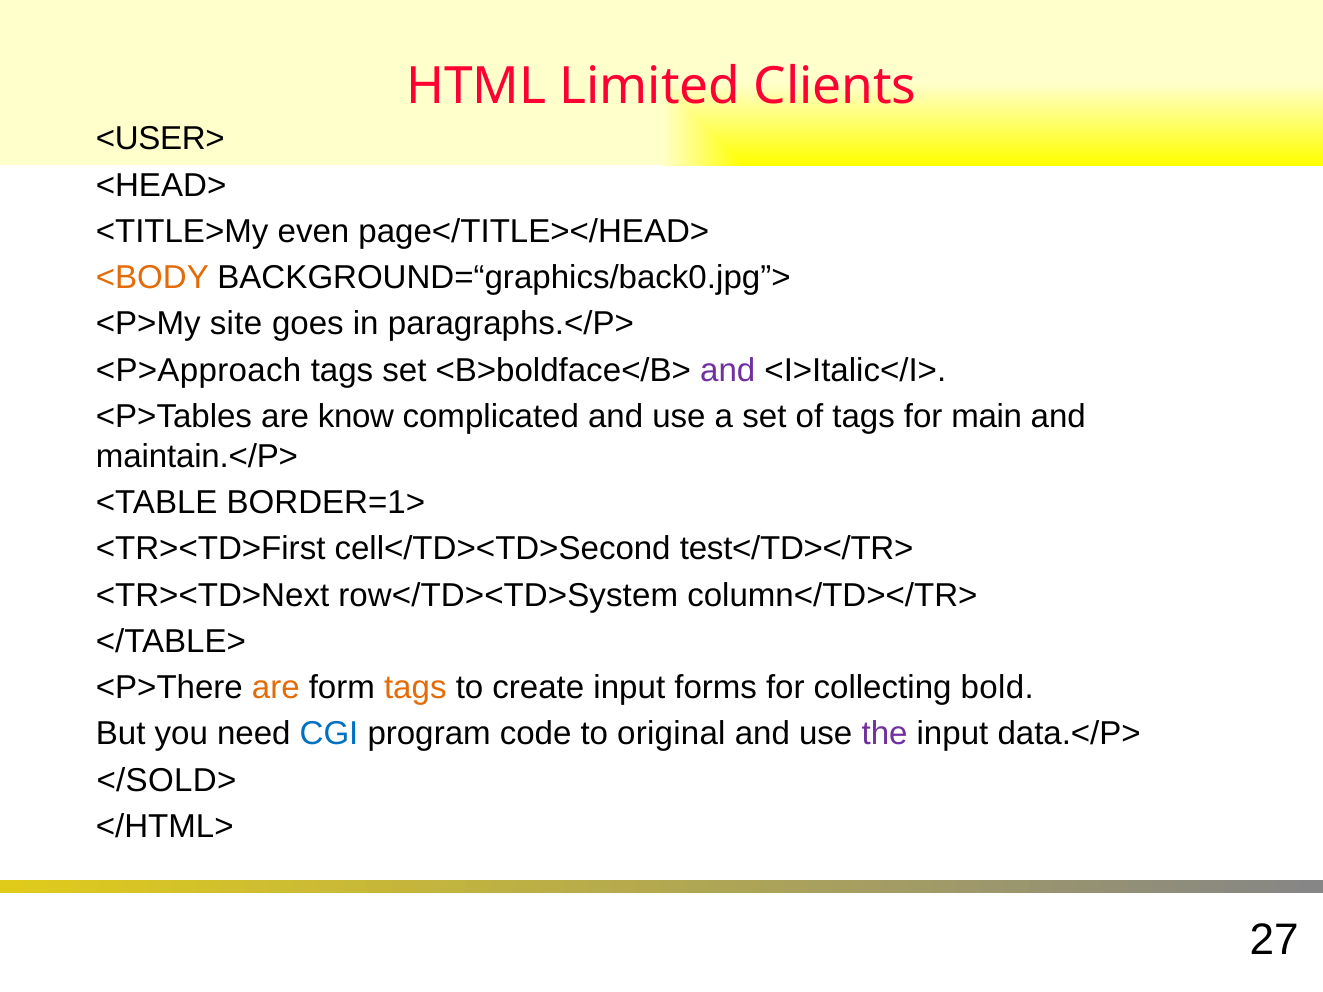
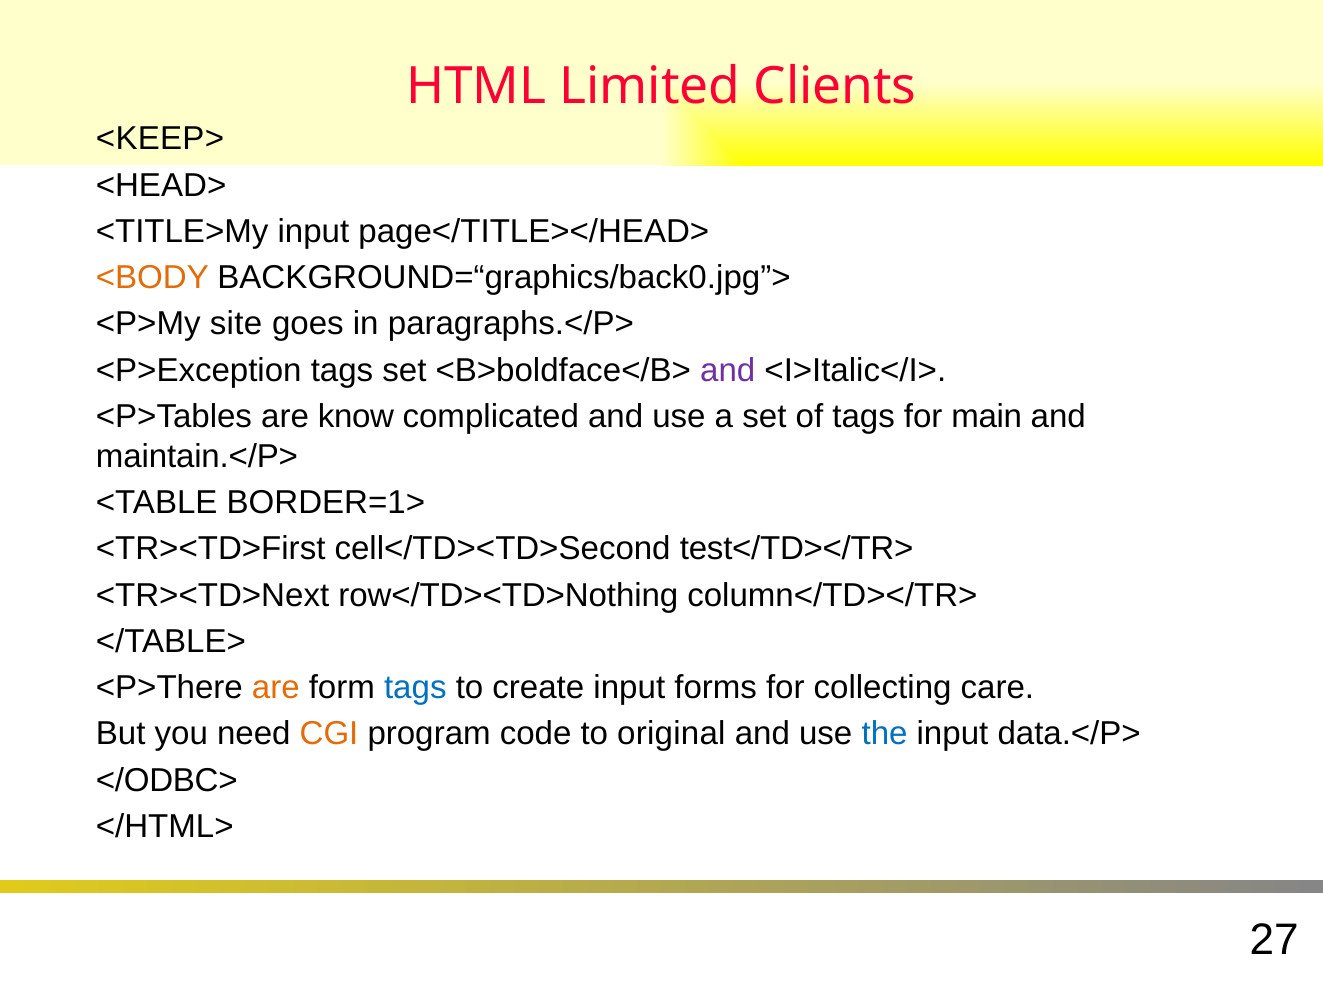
<USER>: <USER> -> <KEEP>
<TITLE>My even: even -> input
<P>Approach: <P>Approach -> <P>Exception
row</TD><TD>System: row</TD><TD>System -> row</TD><TD>Nothing
tags at (415, 688) colour: orange -> blue
bold: bold -> care
CGI colour: blue -> orange
the colour: purple -> blue
</SOLD>: </SOLD> -> </ODBC>
